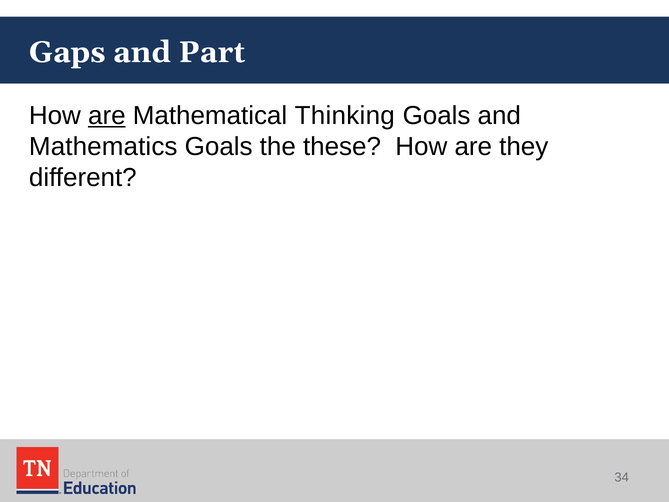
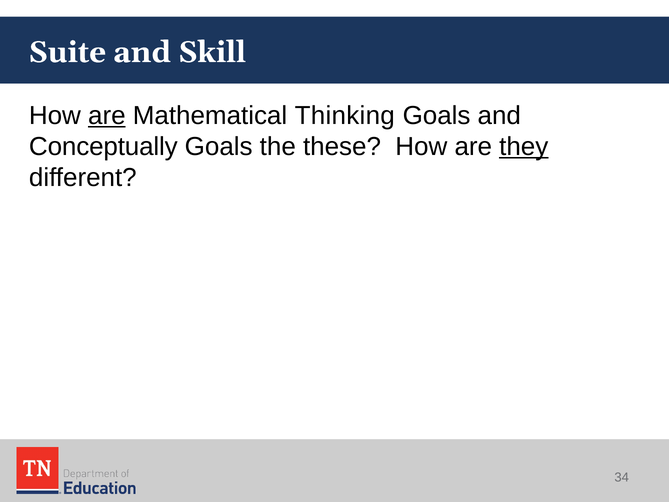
Gaps: Gaps -> Suite
Part: Part -> Skill
Mathematics: Mathematics -> Conceptually
they underline: none -> present
